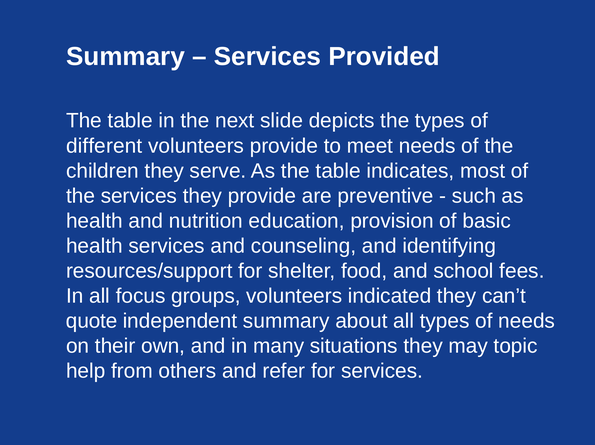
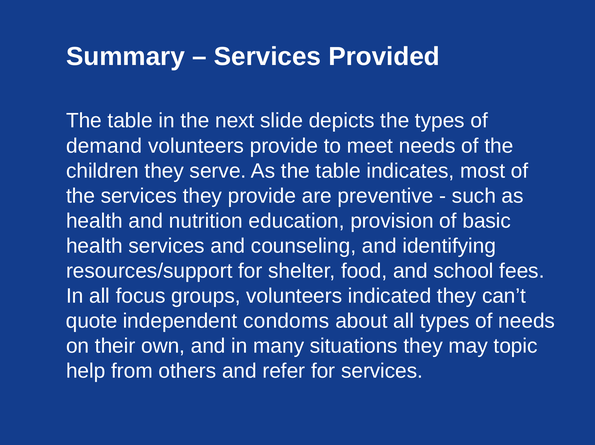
different: different -> demand
independent summary: summary -> condoms
